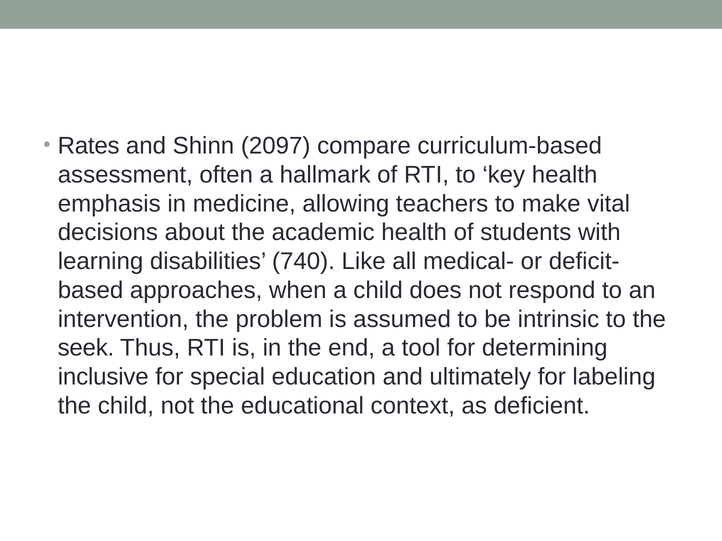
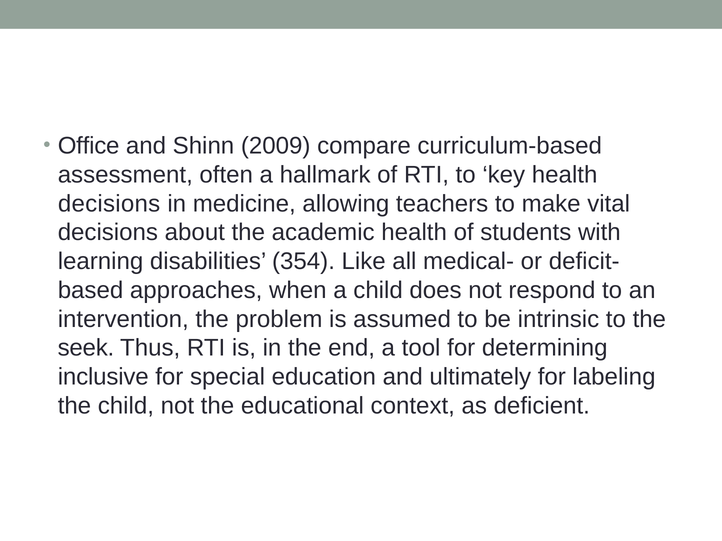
Rates: Rates -> Office
2097: 2097 -> 2009
emphasis at (109, 204): emphasis -> decisions
740: 740 -> 354
